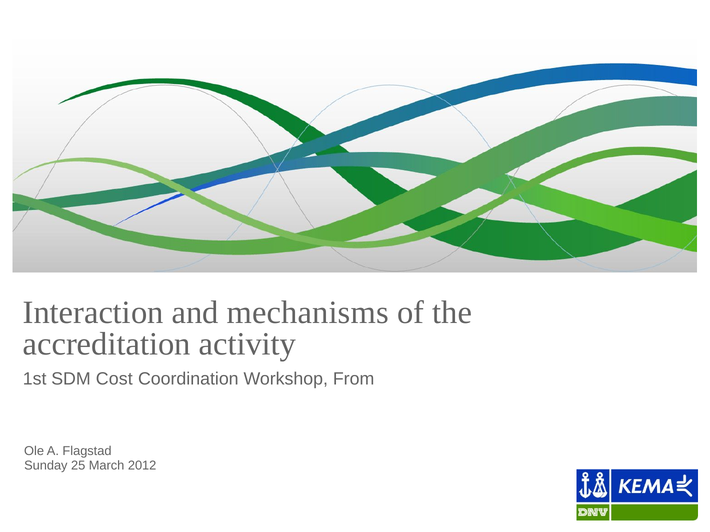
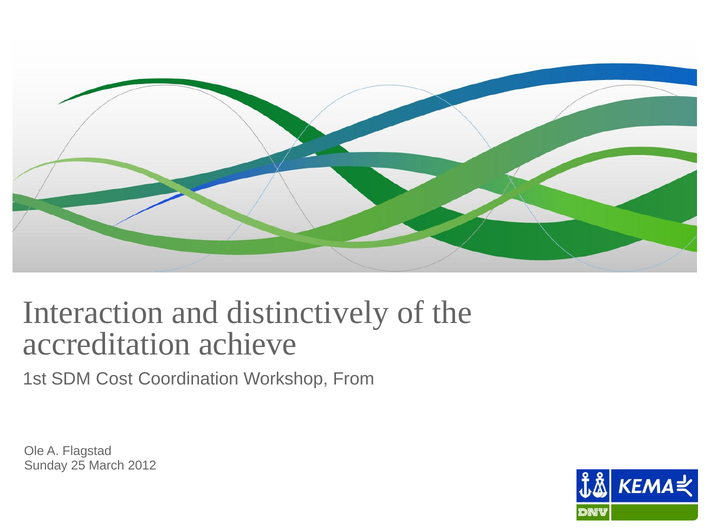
mechanisms: mechanisms -> distinctively
activity: activity -> achieve
